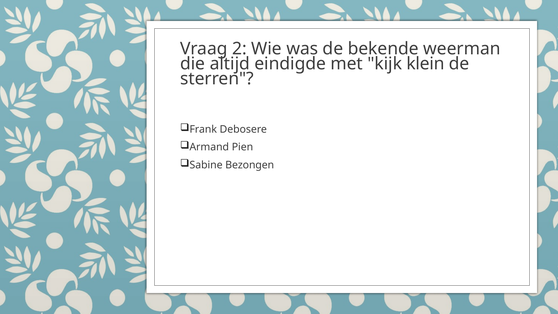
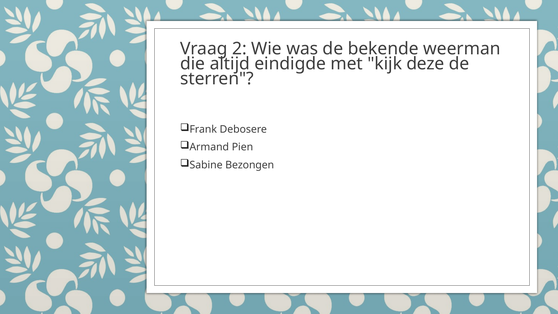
klein: klein -> deze
